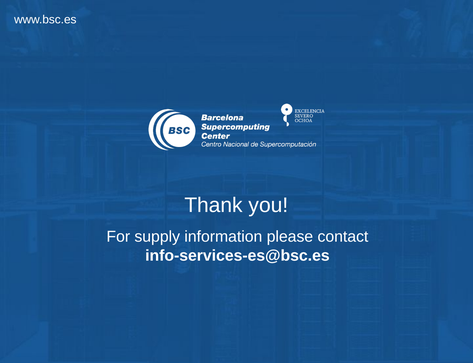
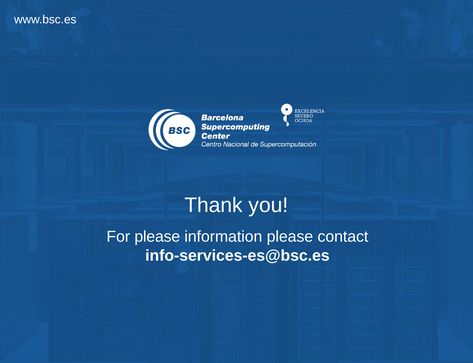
For supply: supply -> please
